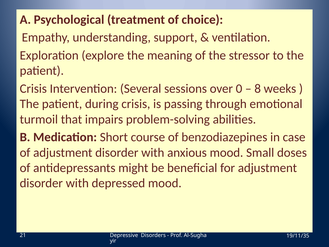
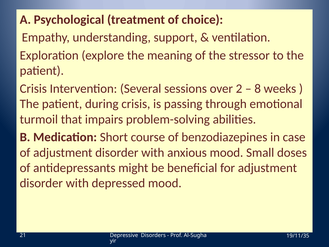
0: 0 -> 2
